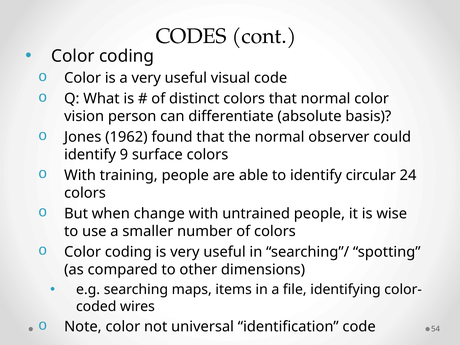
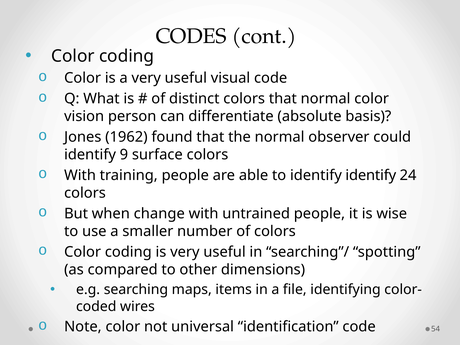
identify circular: circular -> identify
